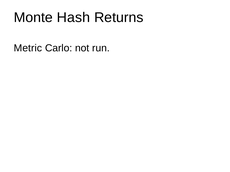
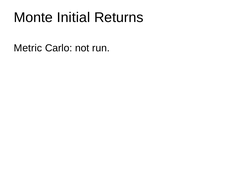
Hash: Hash -> Initial
